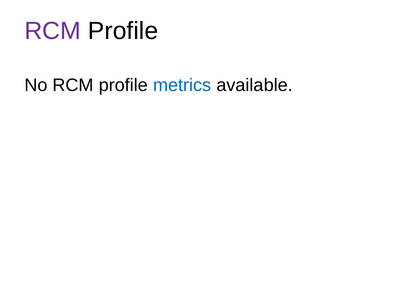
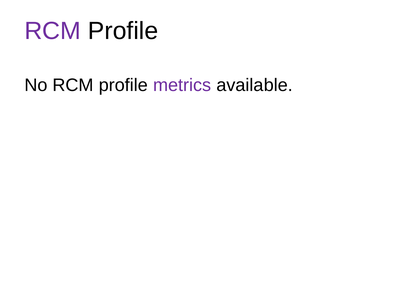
metrics colour: blue -> purple
